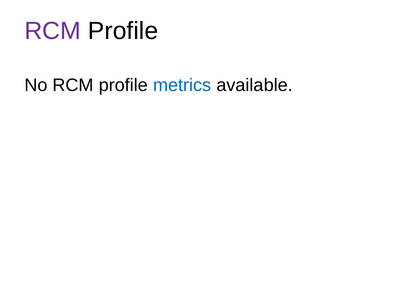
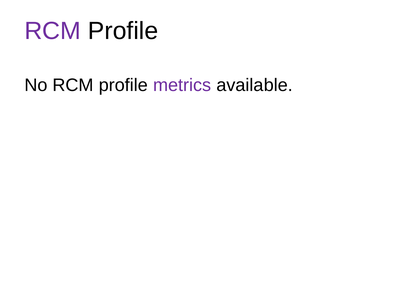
metrics colour: blue -> purple
